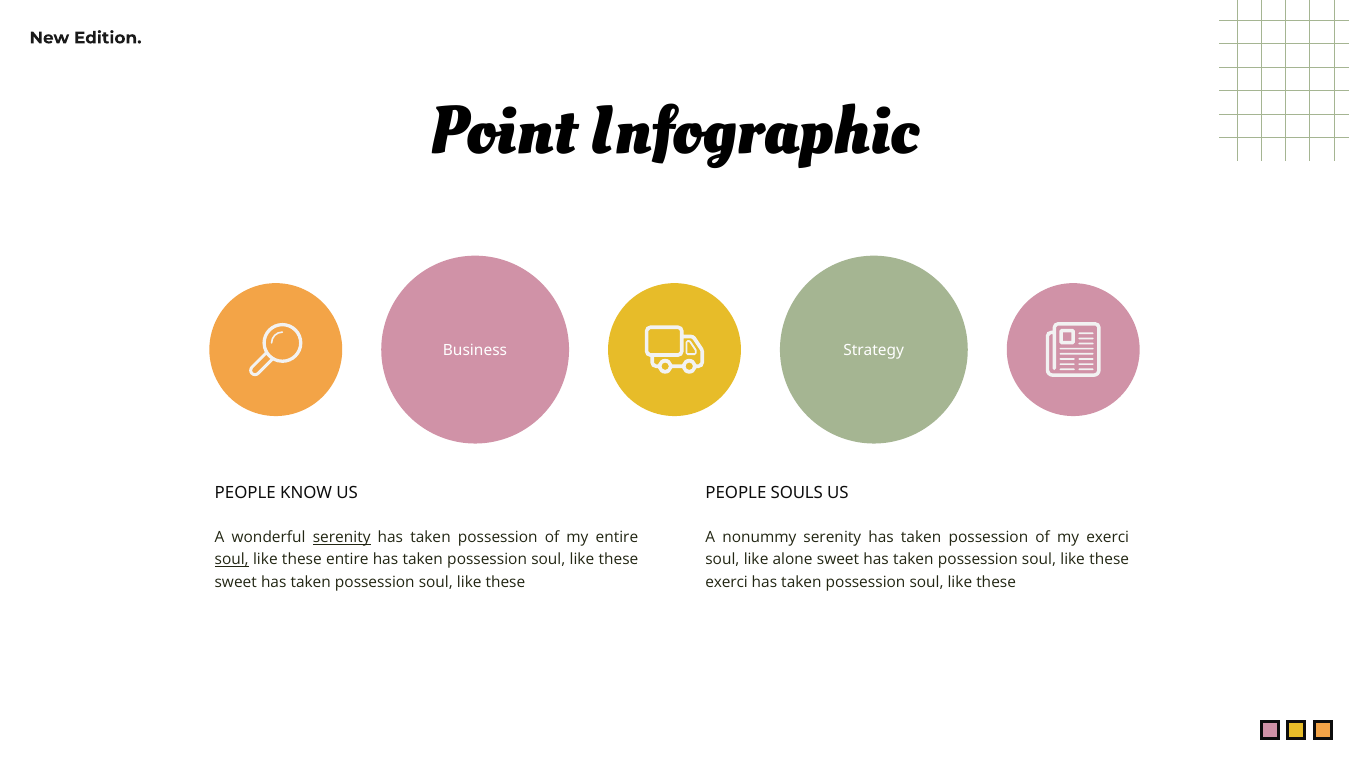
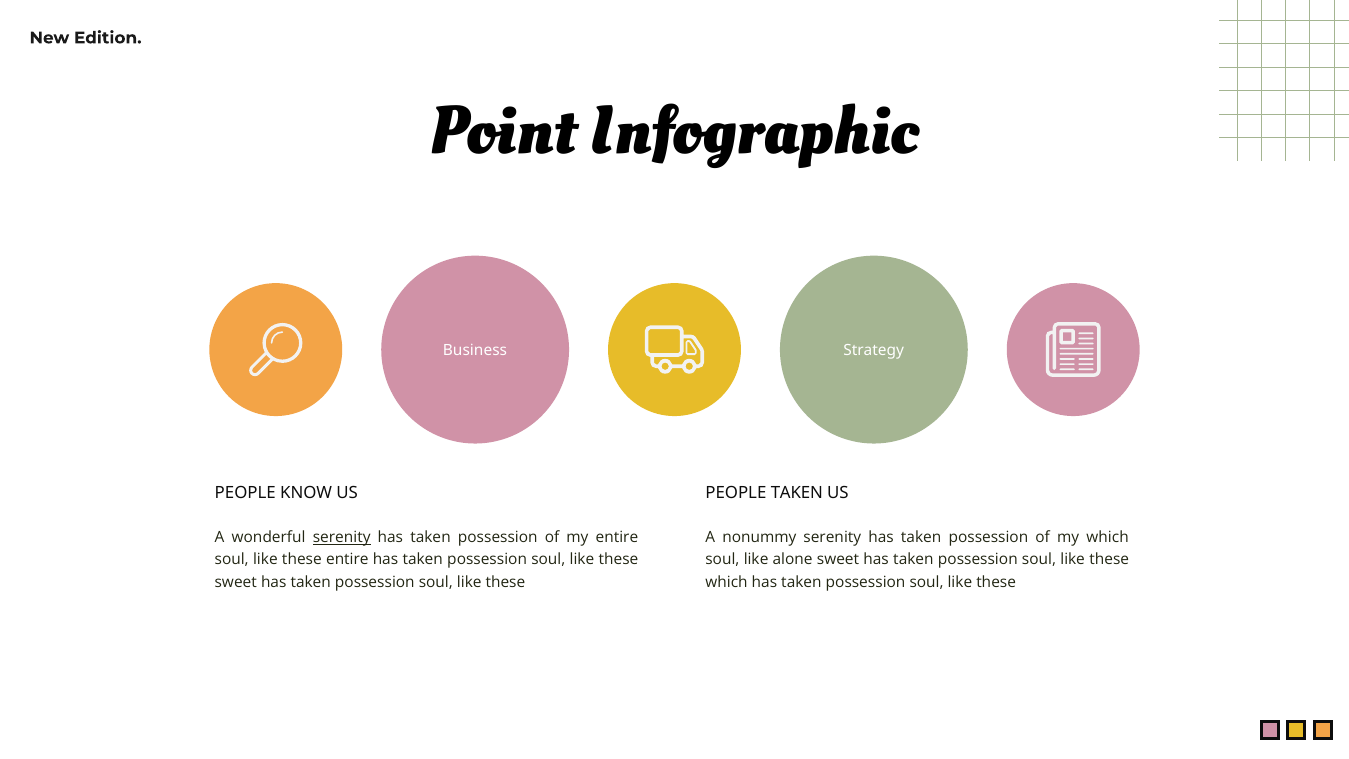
PEOPLE SOULS: SOULS -> TAKEN
my exerci: exerci -> which
soul at (232, 560) underline: present -> none
exerci at (727, 582): exerci -> which
